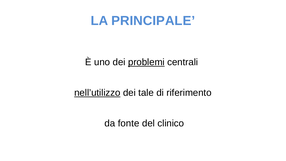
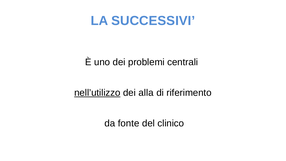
PRINCIPALE: PRINCIPALE -> SUCCESSIVI
problemi underline: present -> none
tale: tale -> alla
